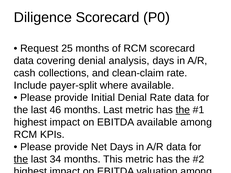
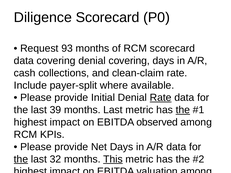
25: 25 -> 93
denial analysis: analysis -> covering
Rate at (161, 98) underline: none -> present
46: 46 -> 39
EBITDA available: available -> observed
34: 34 -> 32
This at (113, 159) underline: none -> present
